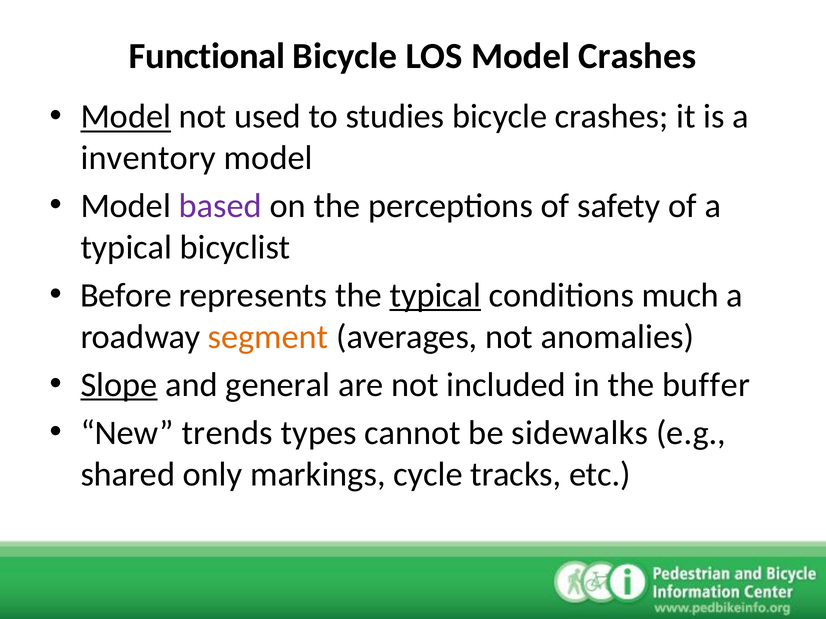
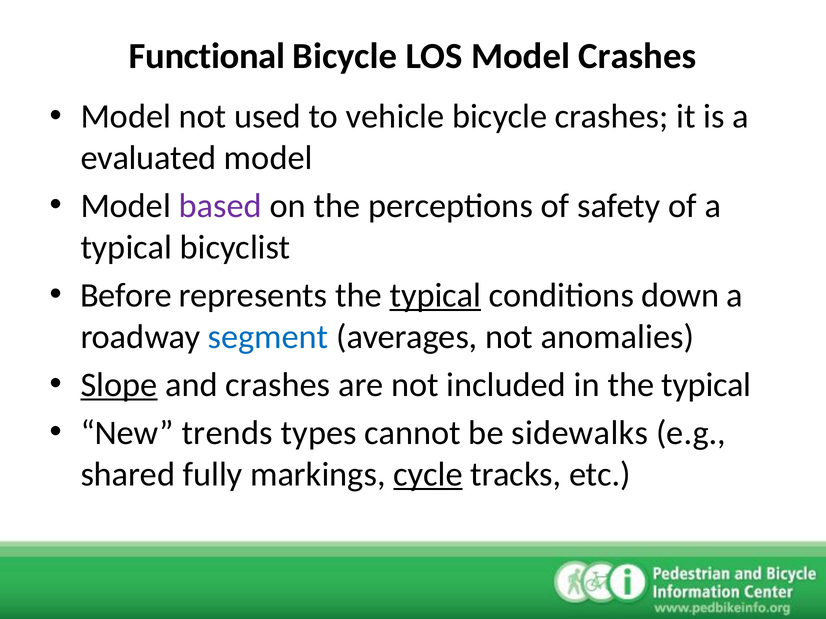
Model at (126, 117) underline: present -> none
studies: studies -> vehicle
inventory: inventory -> evaluated
much: much -> down
segment colour: orange -> blue
and general: general -> crashes
in the buffer: buffer -> typical
only: only -> fully
cycle underline: none -> present
